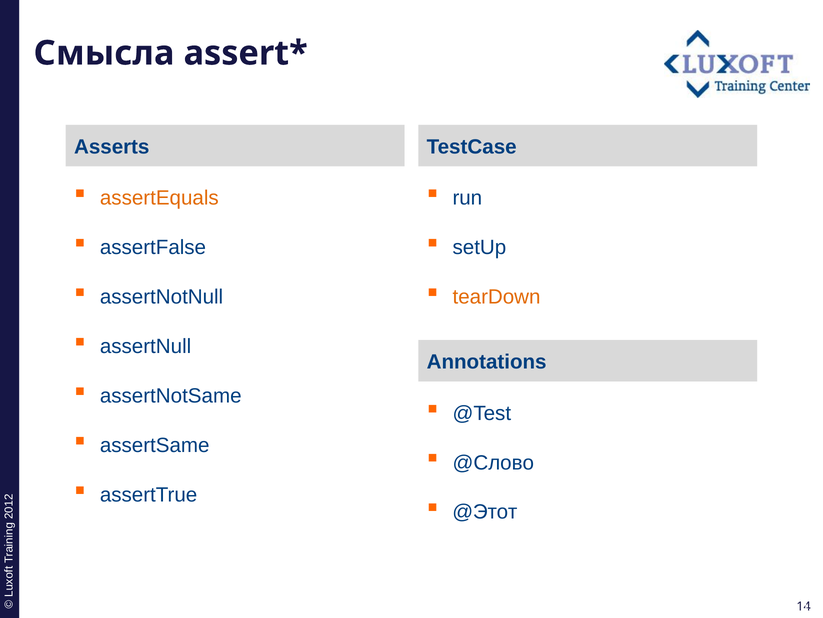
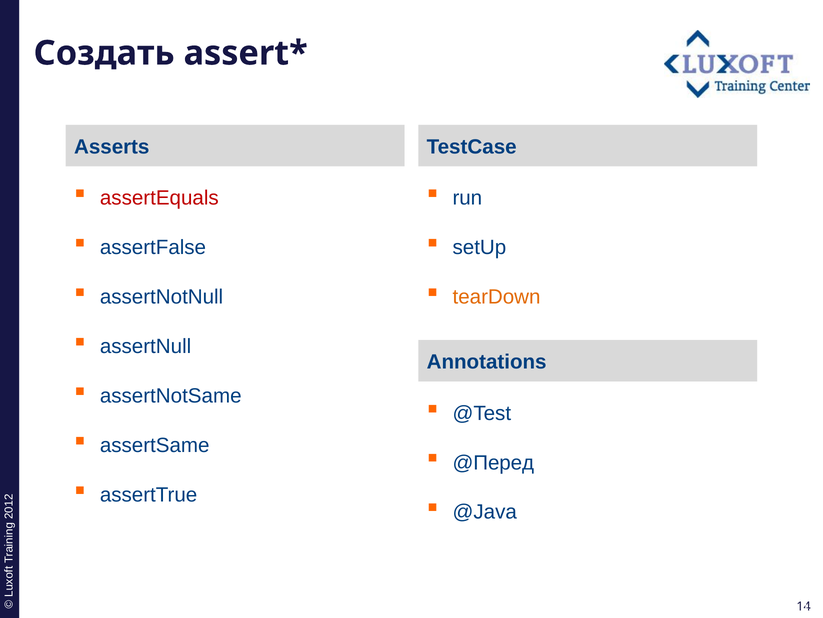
Смысла: Смысла -> Создать
assertEquals colour: orange -> red
@Слово: @Слово -> @Перед
@Этот: @Этот -> @Java
